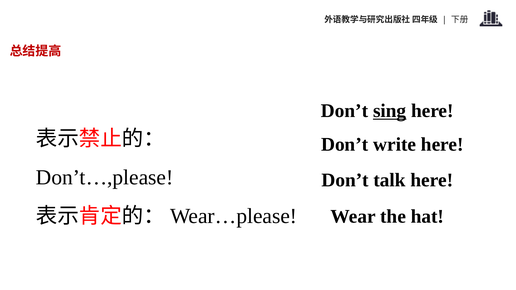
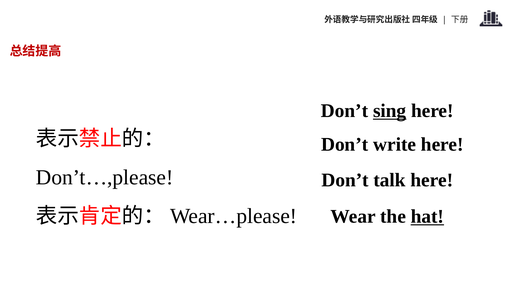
hat underline: none -> present
